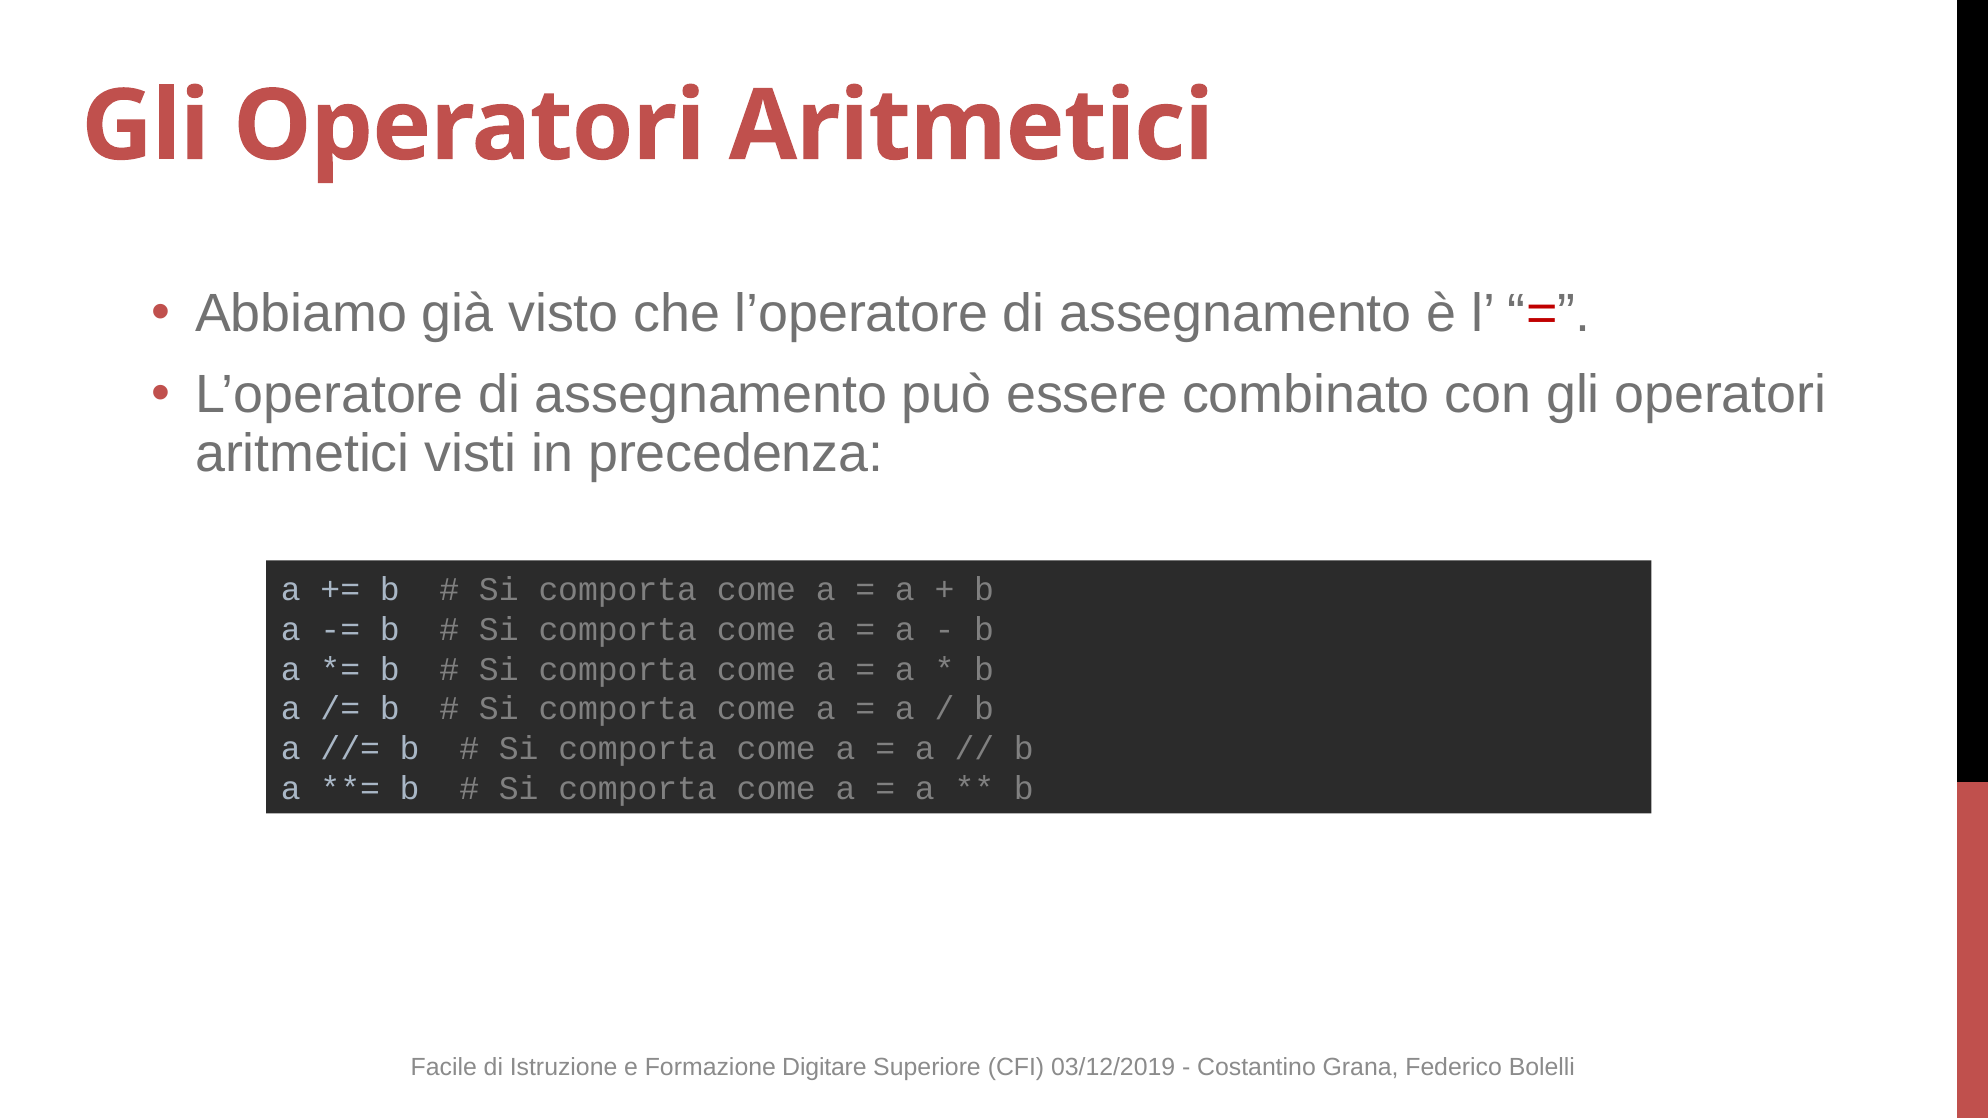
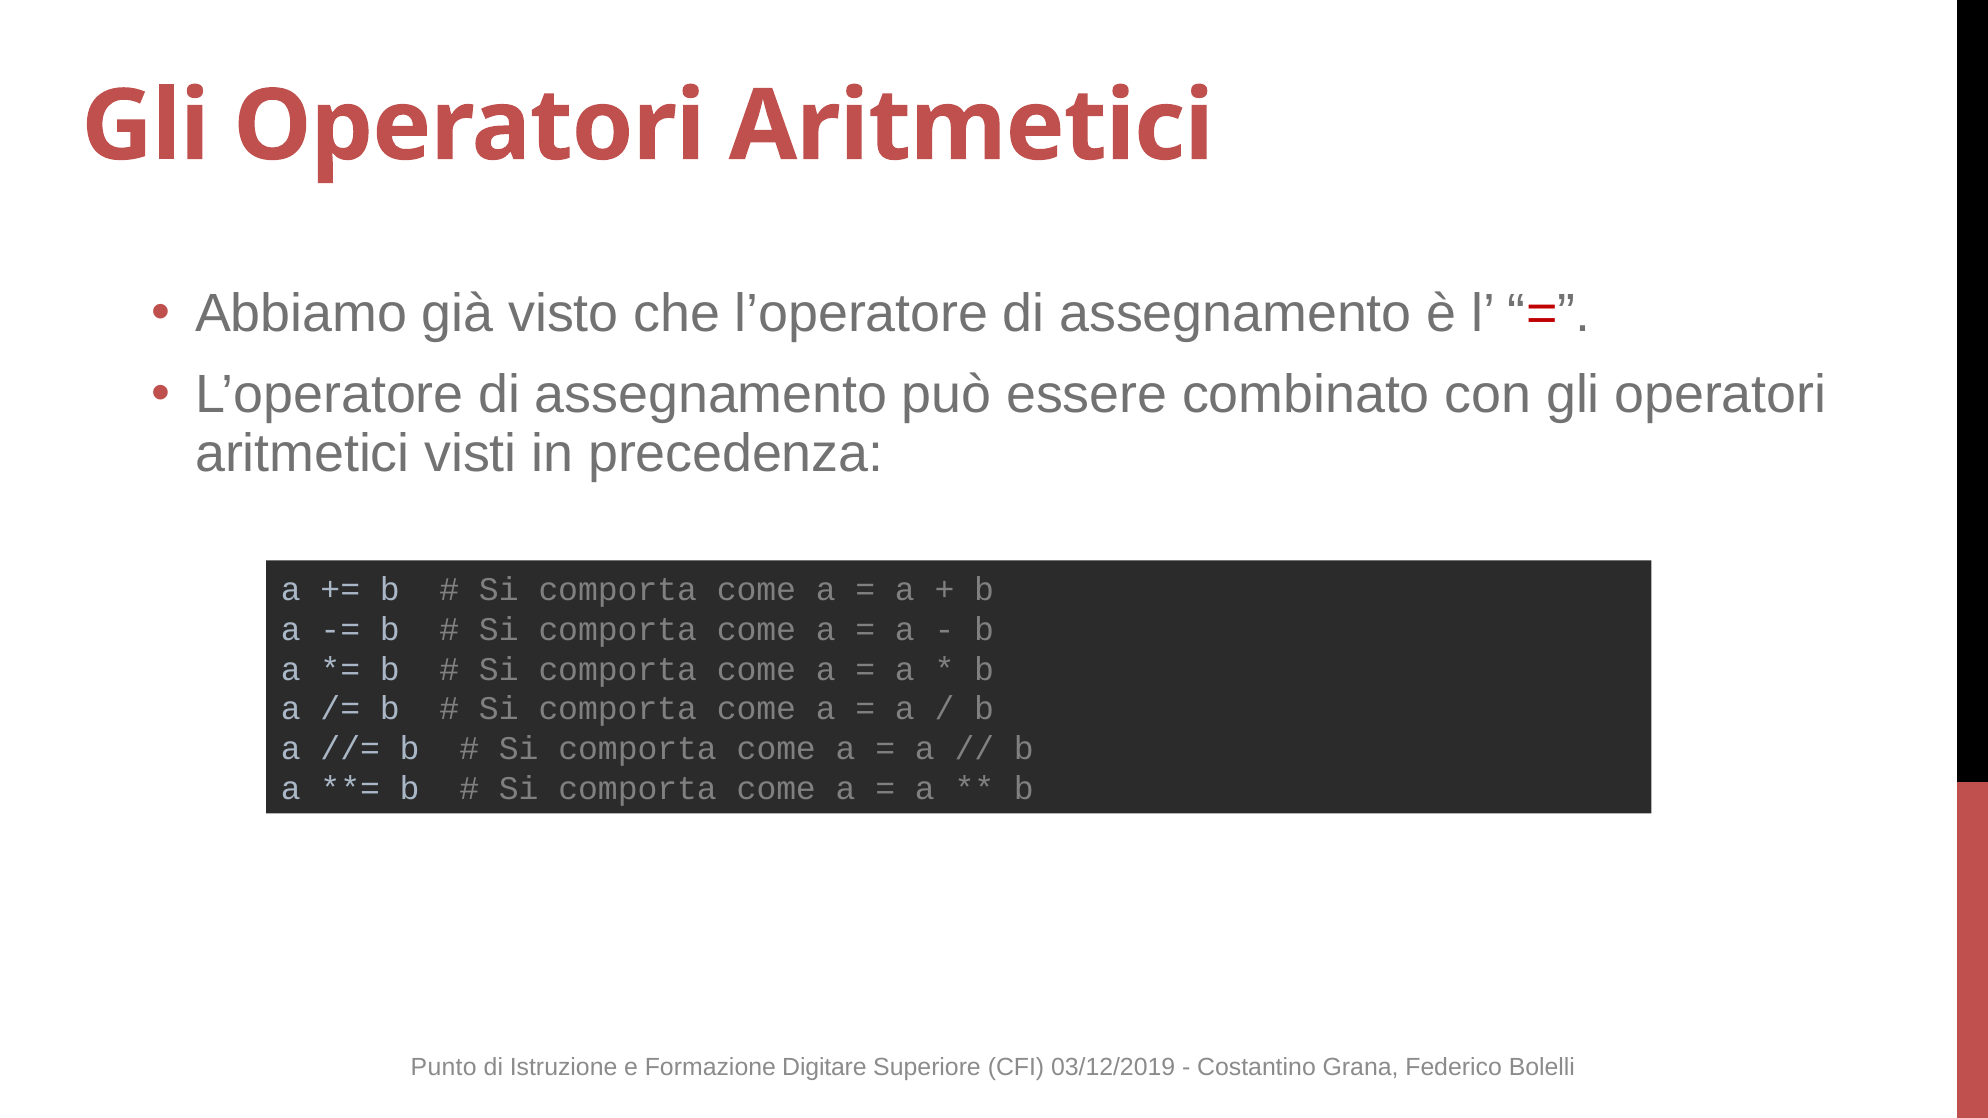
Facile: Facile -> Punto
